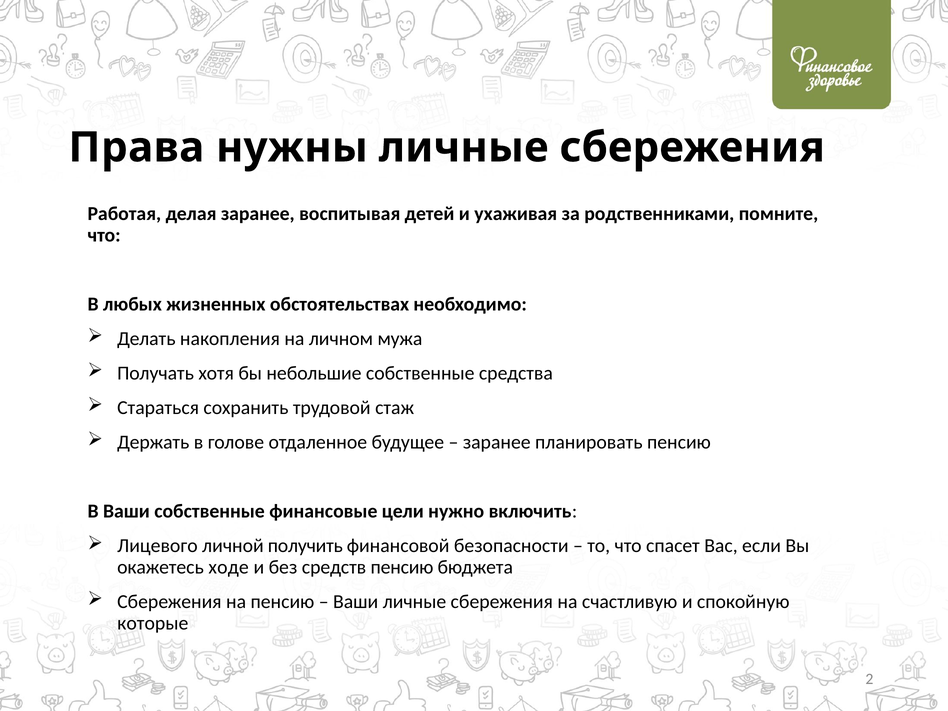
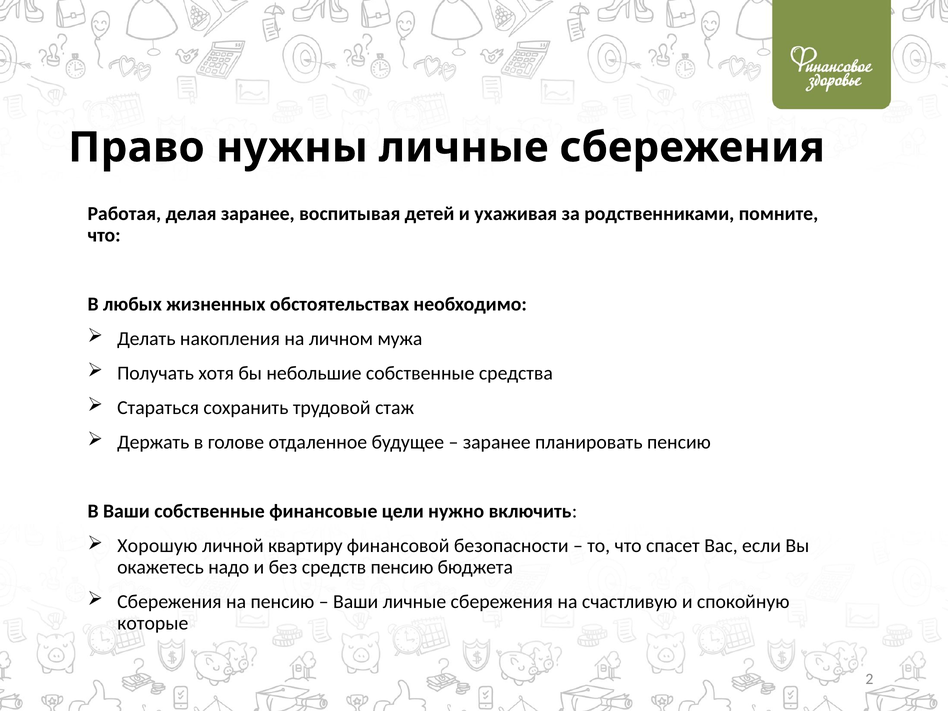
Права: Права -> Право
Лицевого: Лицевого -> Хорошую
получить: получить -> квартиру
ходе: ходе -> надо
